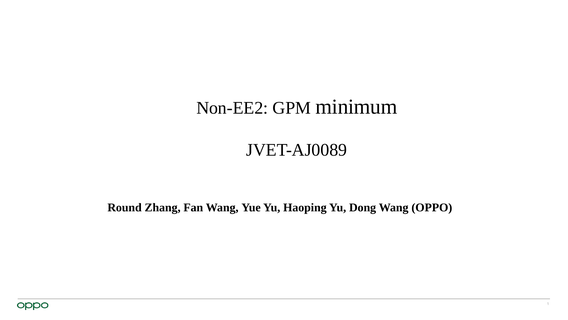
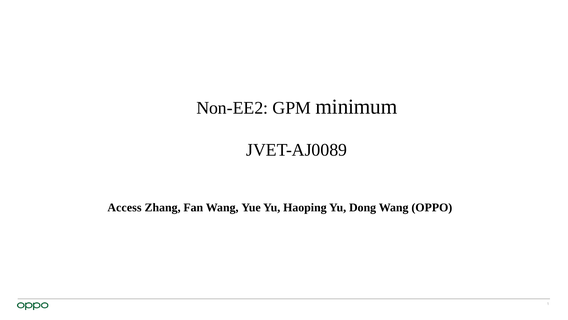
Round: Round -> Access
